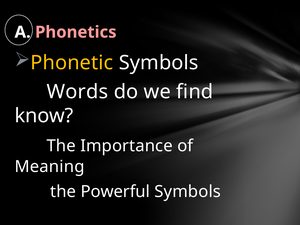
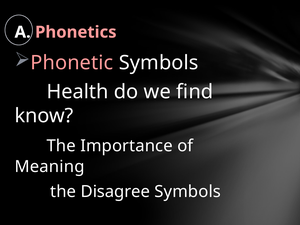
Phonetic colour: yellow -> pink
Words: Words -> Health
Powerful: Powerful -> Disagree
